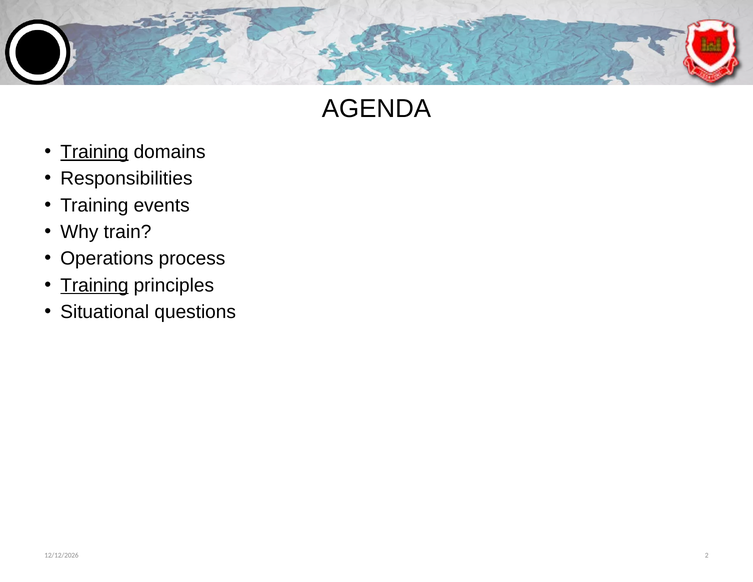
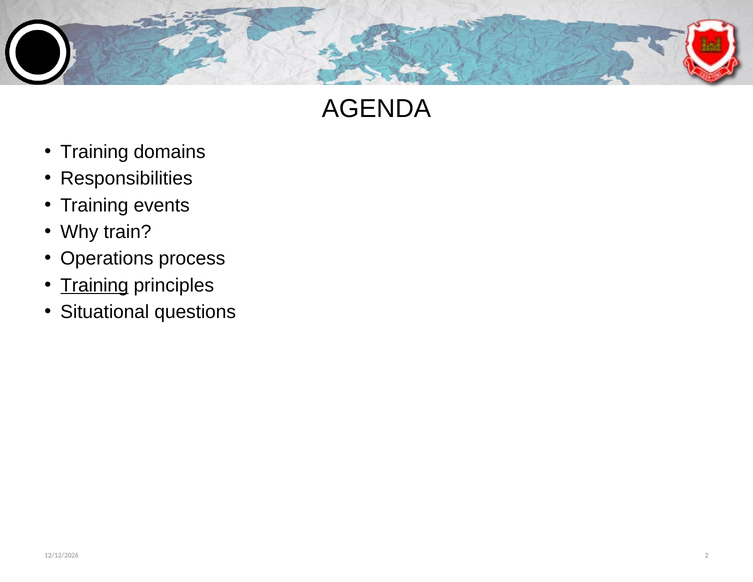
Training at (94, 152) underline: present -> none
